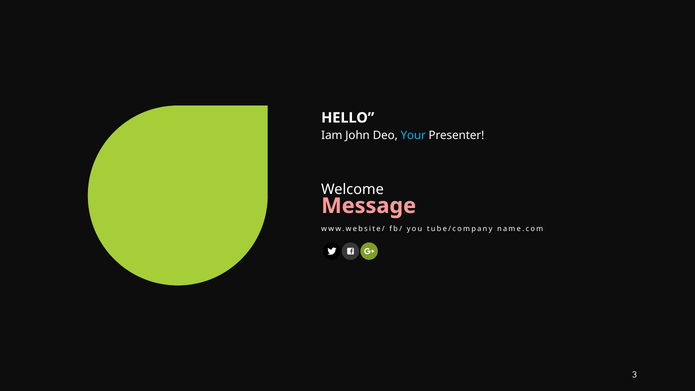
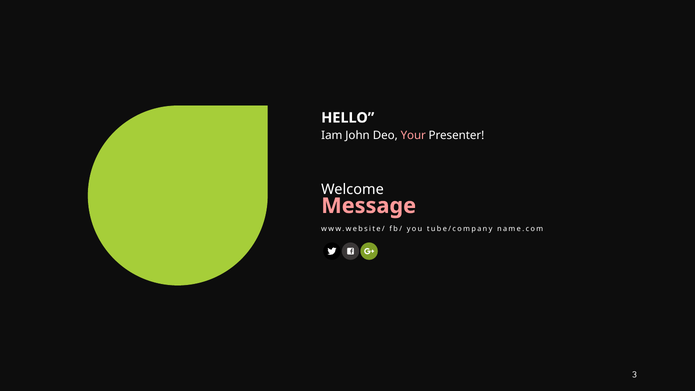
Your colour: light blue -> pink
